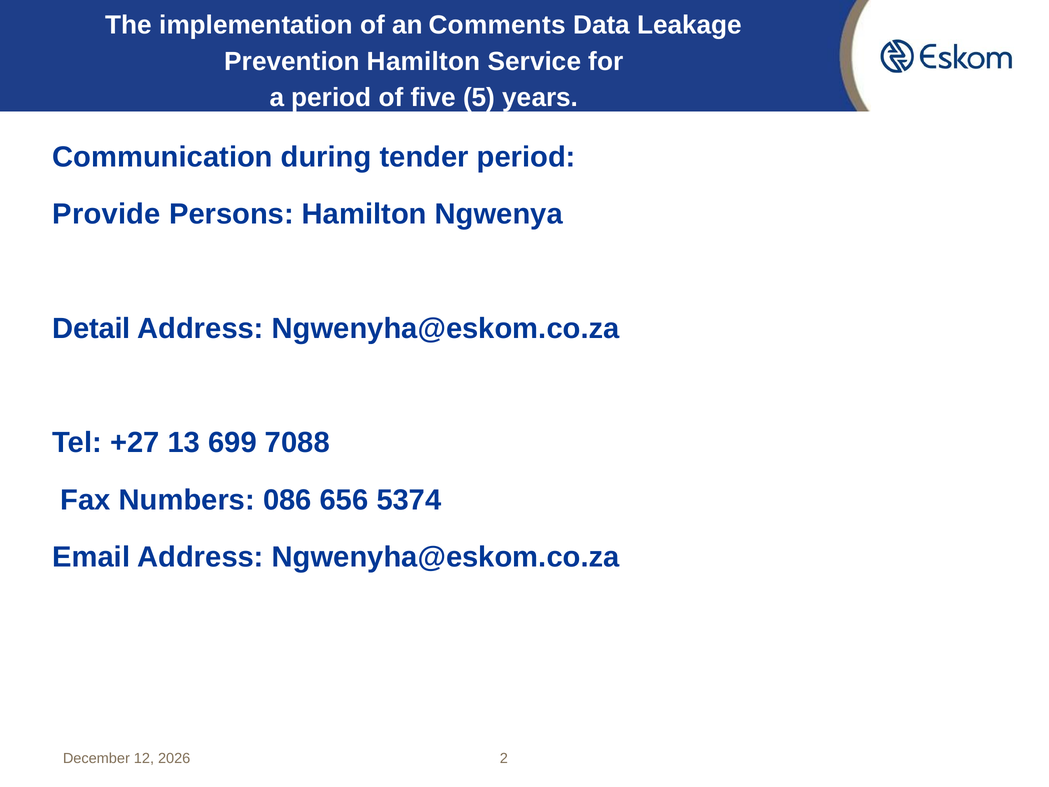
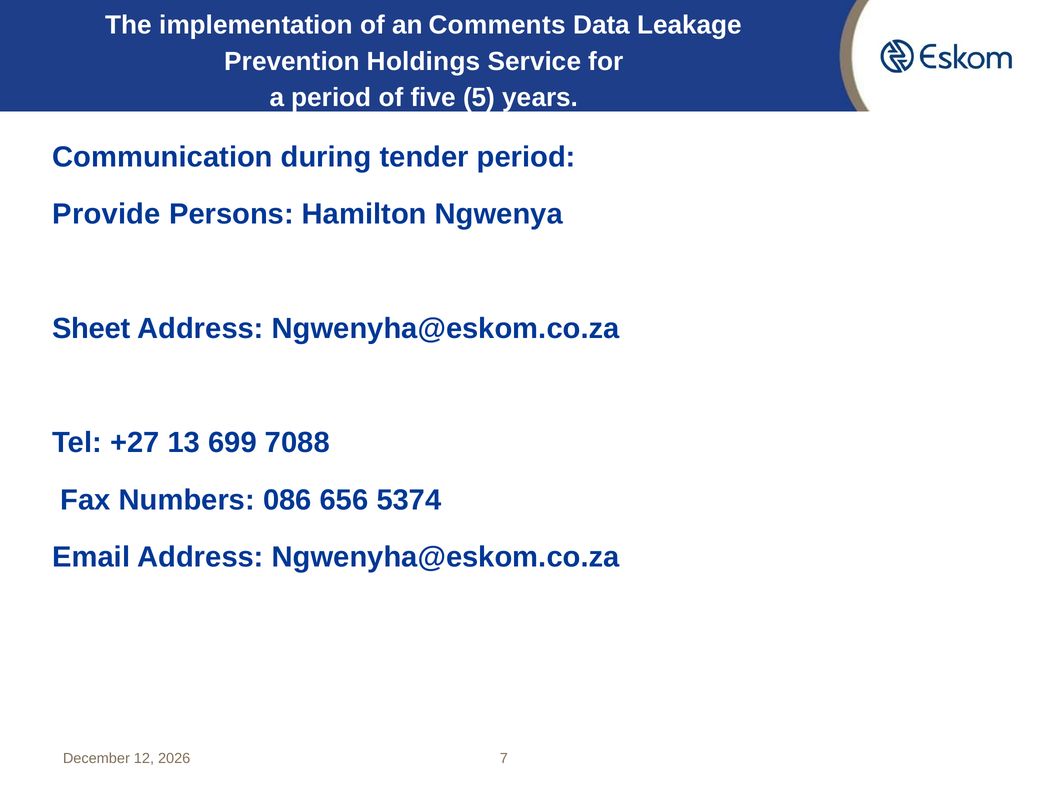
Prevention Hamilton: Hamilton -> Holdings
Detail: Detail -> Sheet
2: 2 -> 7
